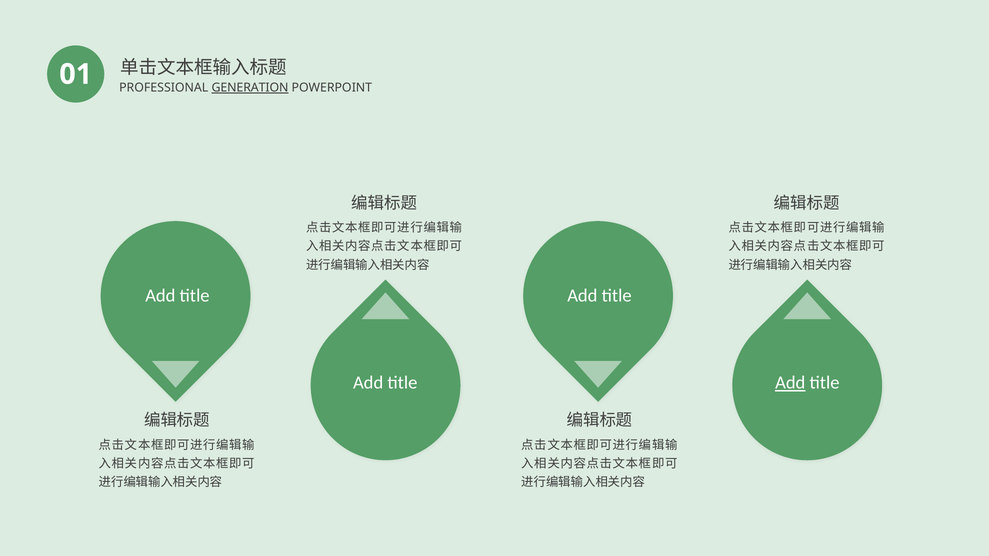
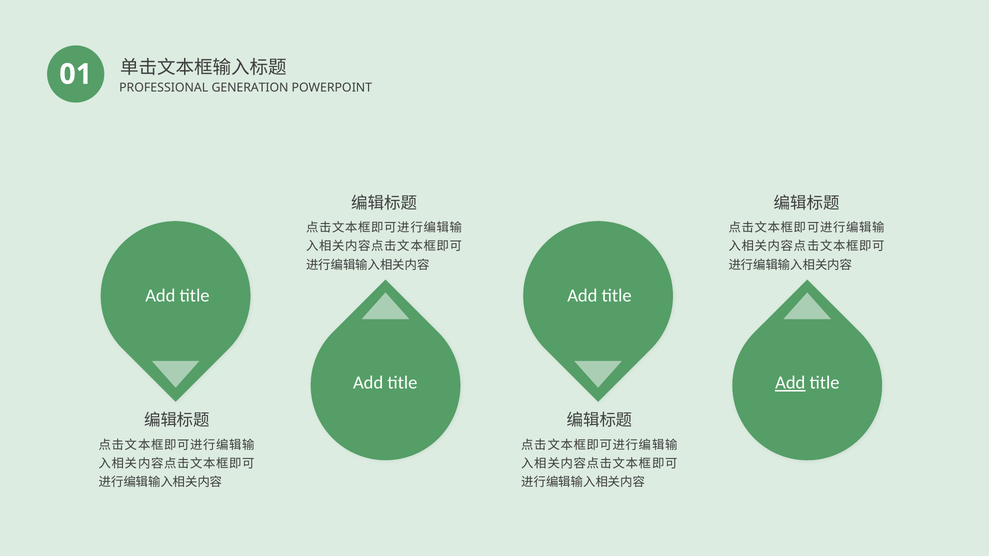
GENERATION underline: present -> none
